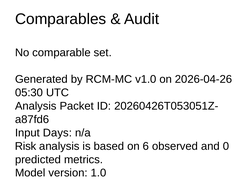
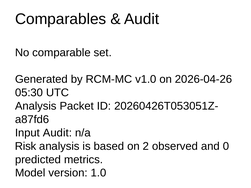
Input Days: Days -> Audit
6: 6 -> 2
